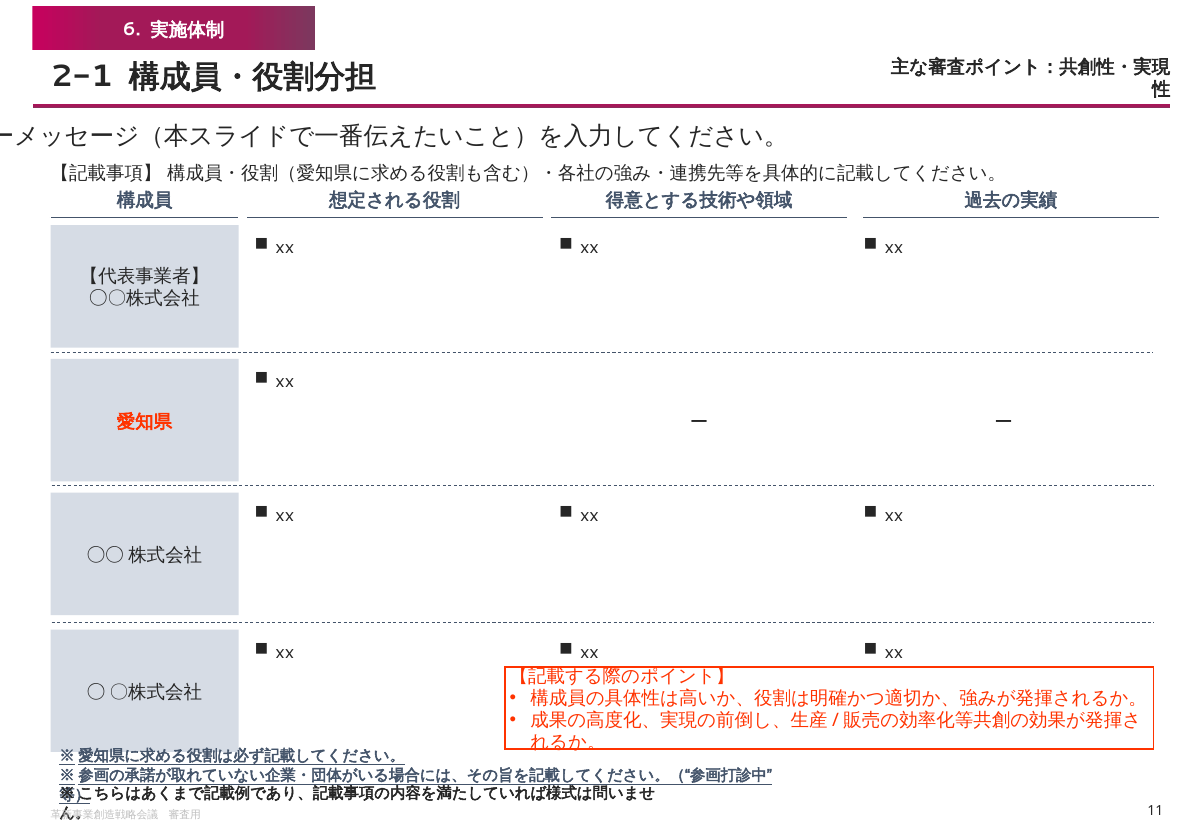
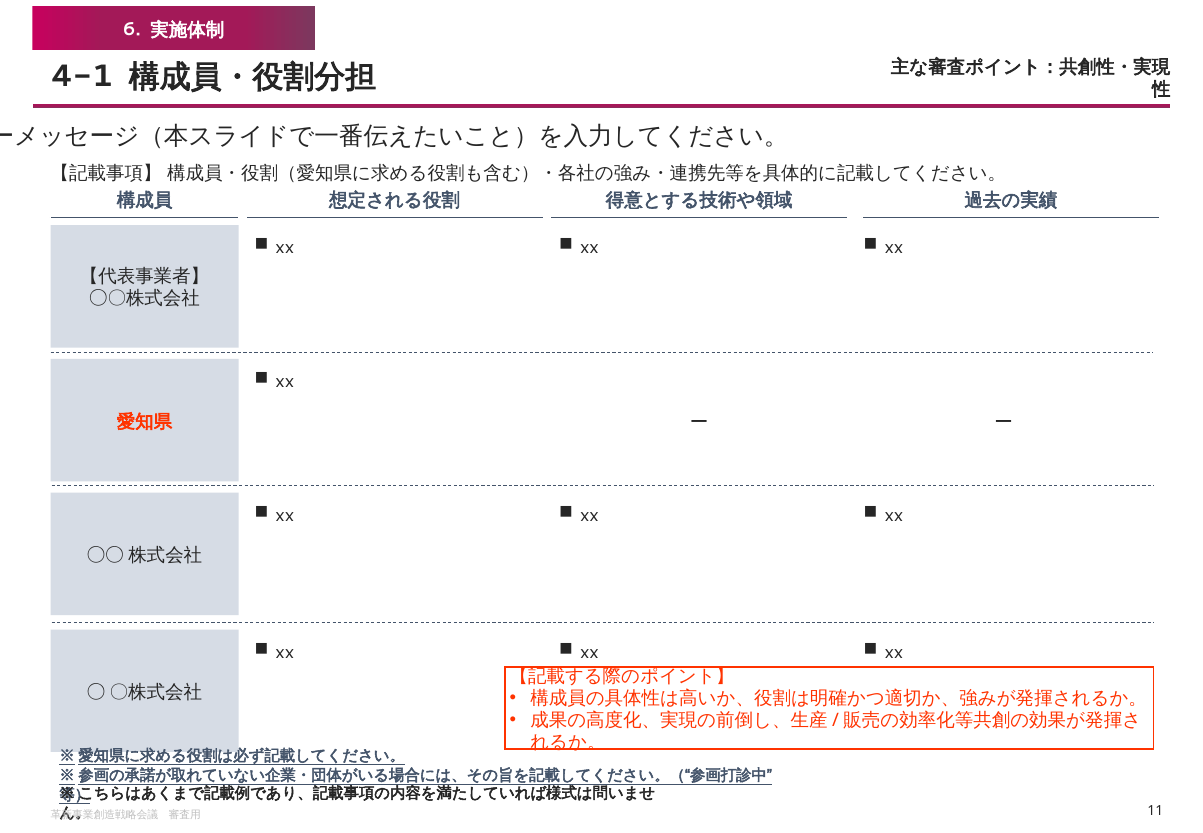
2-1: 2-1 -> 4-1
